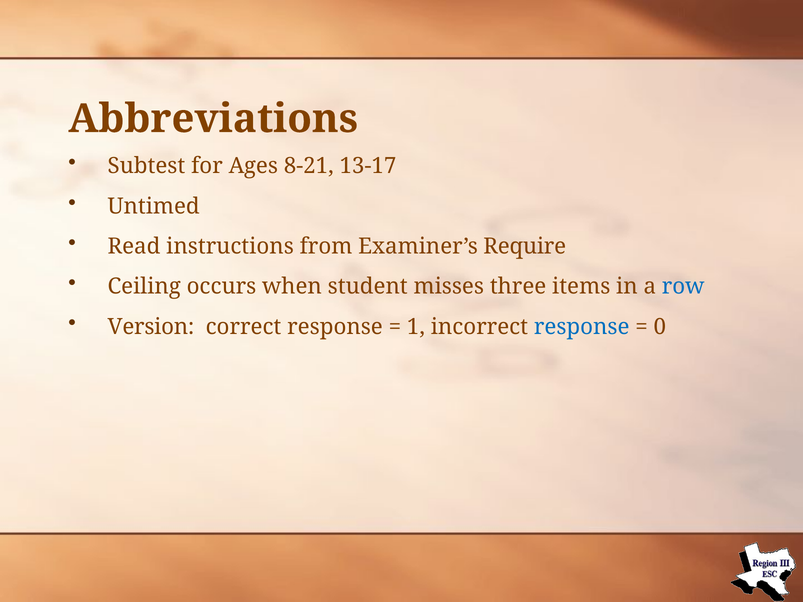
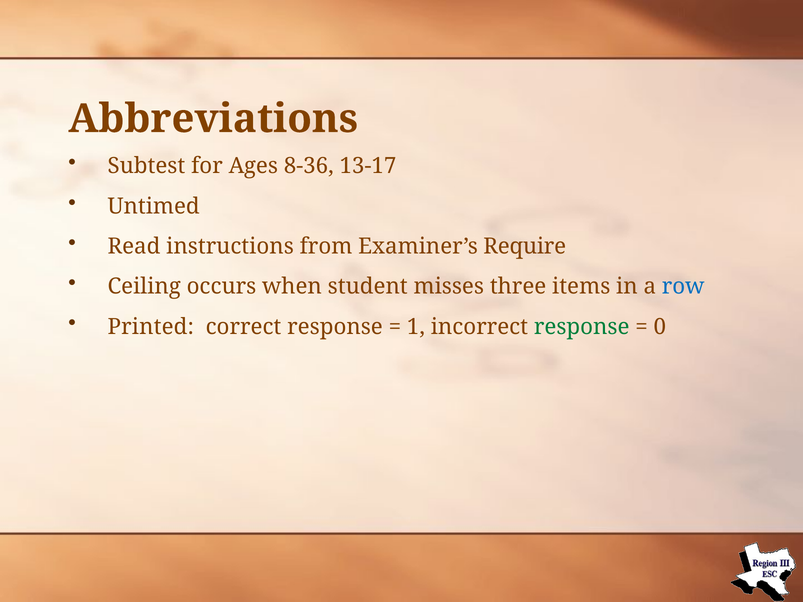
8-21: 8-21 -> 8-36
Version: Version -> Printed
response at (582, 327) colour: blue -> green
